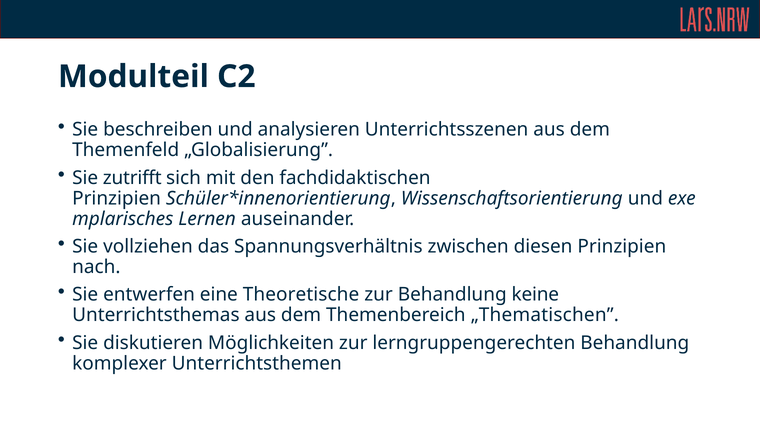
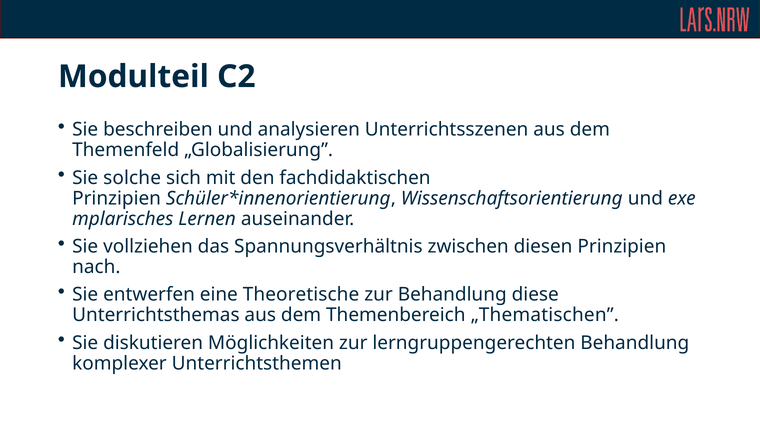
zutrifft: zutrifft -> solche
keine: keine -> diese
